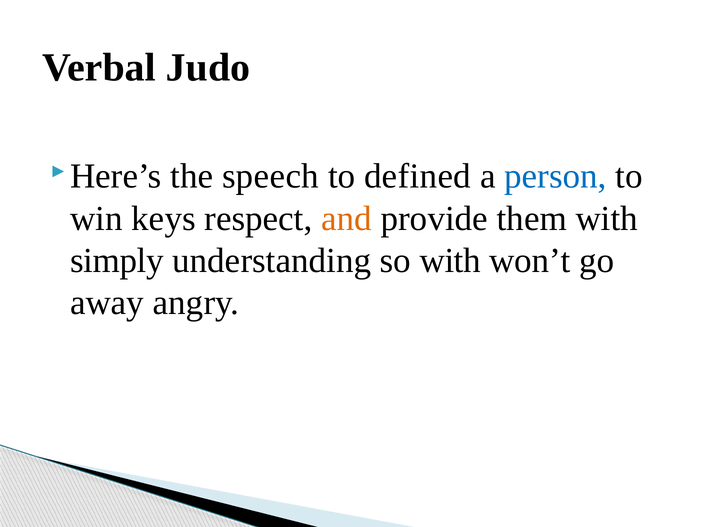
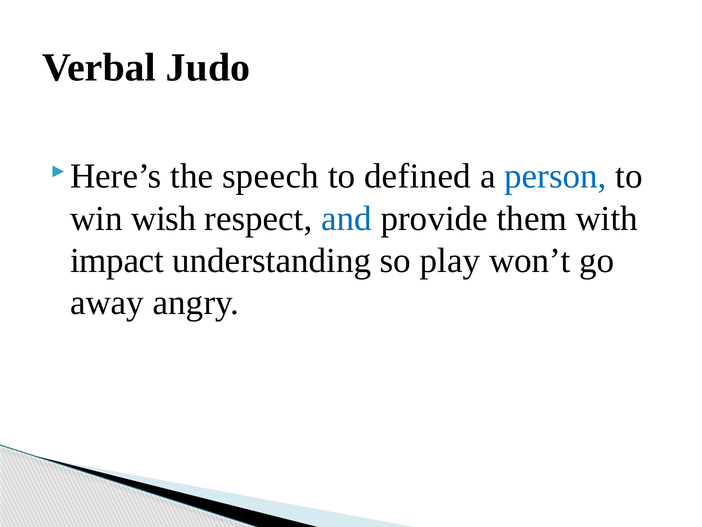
keys: keys -> wish
and colour: orange -> blue
simply: simply -> impact
so with: with -> play
